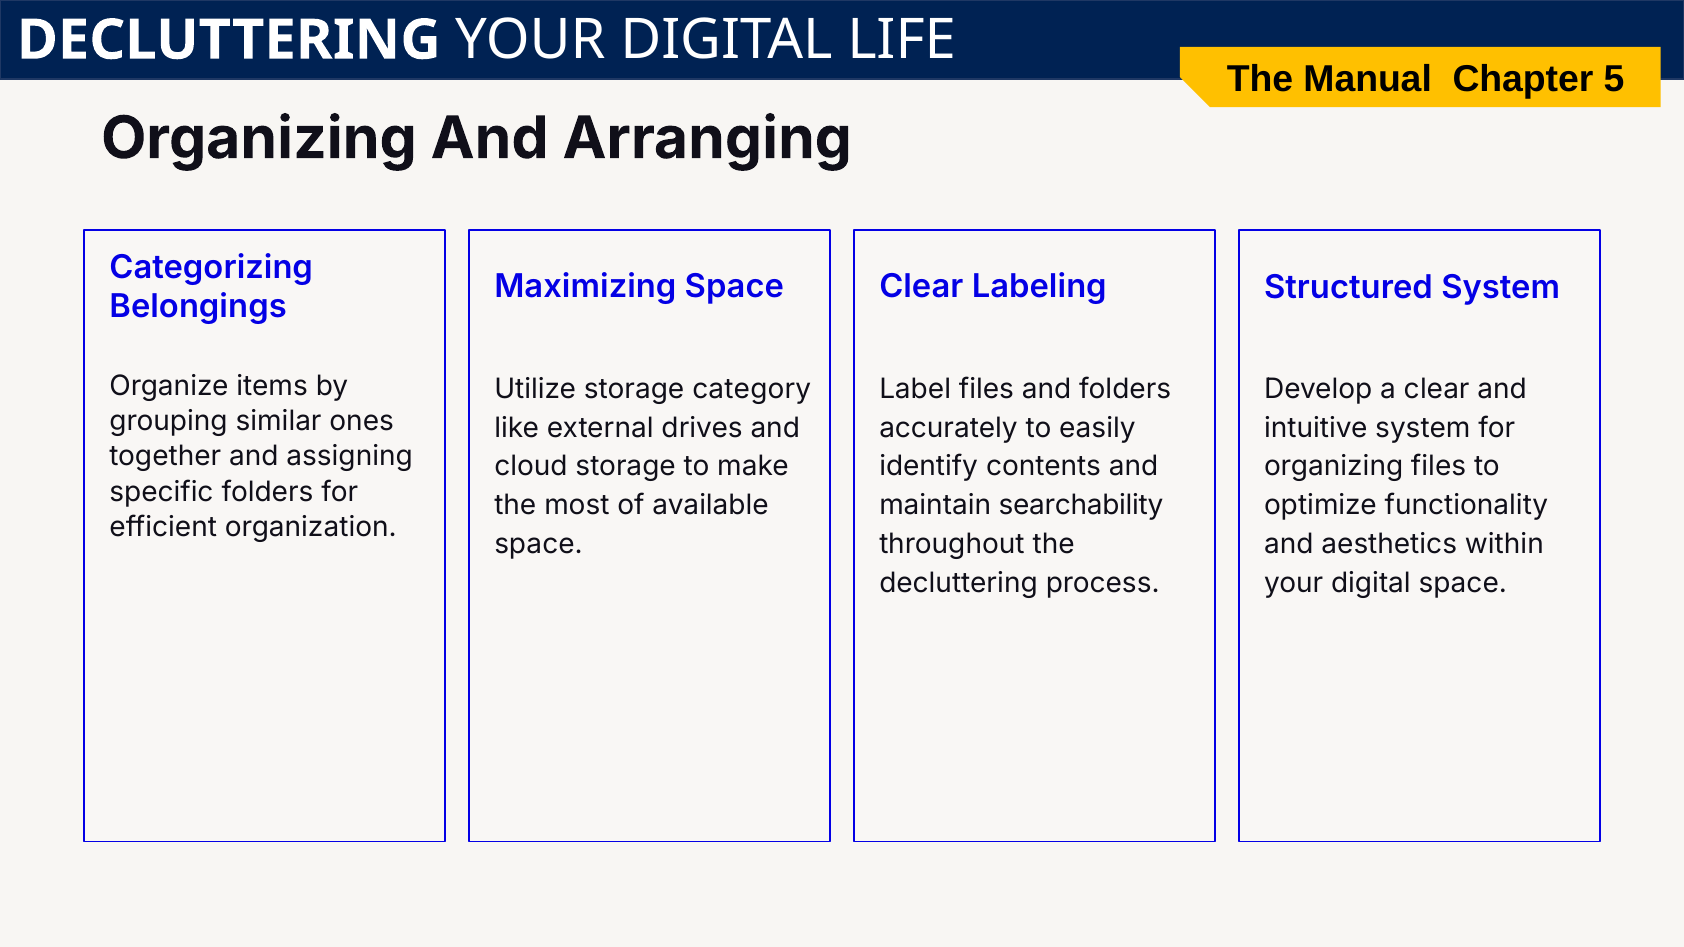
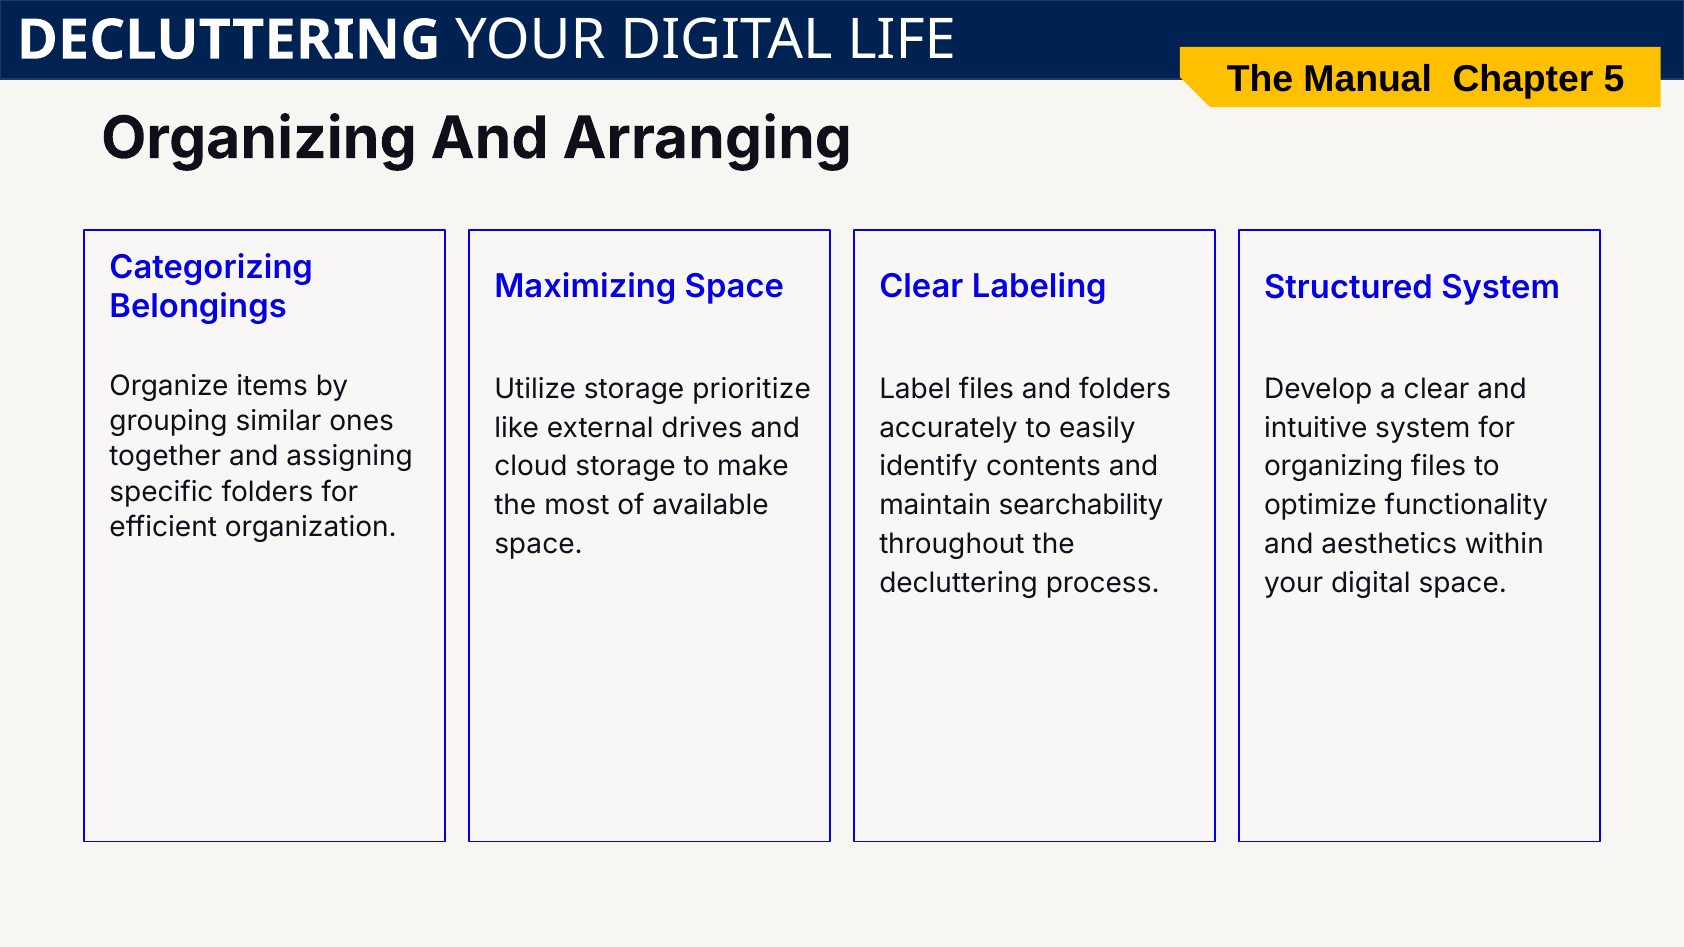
category: category -> prioritize
